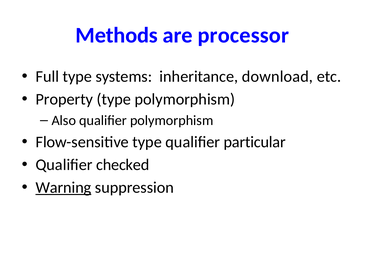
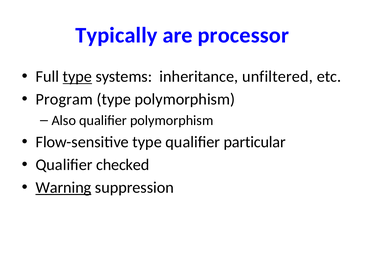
Methods: Methods -> Typically
type at (77, 77) underline: none -> present
download: download -> unfiltered
Property: Property -> Program
